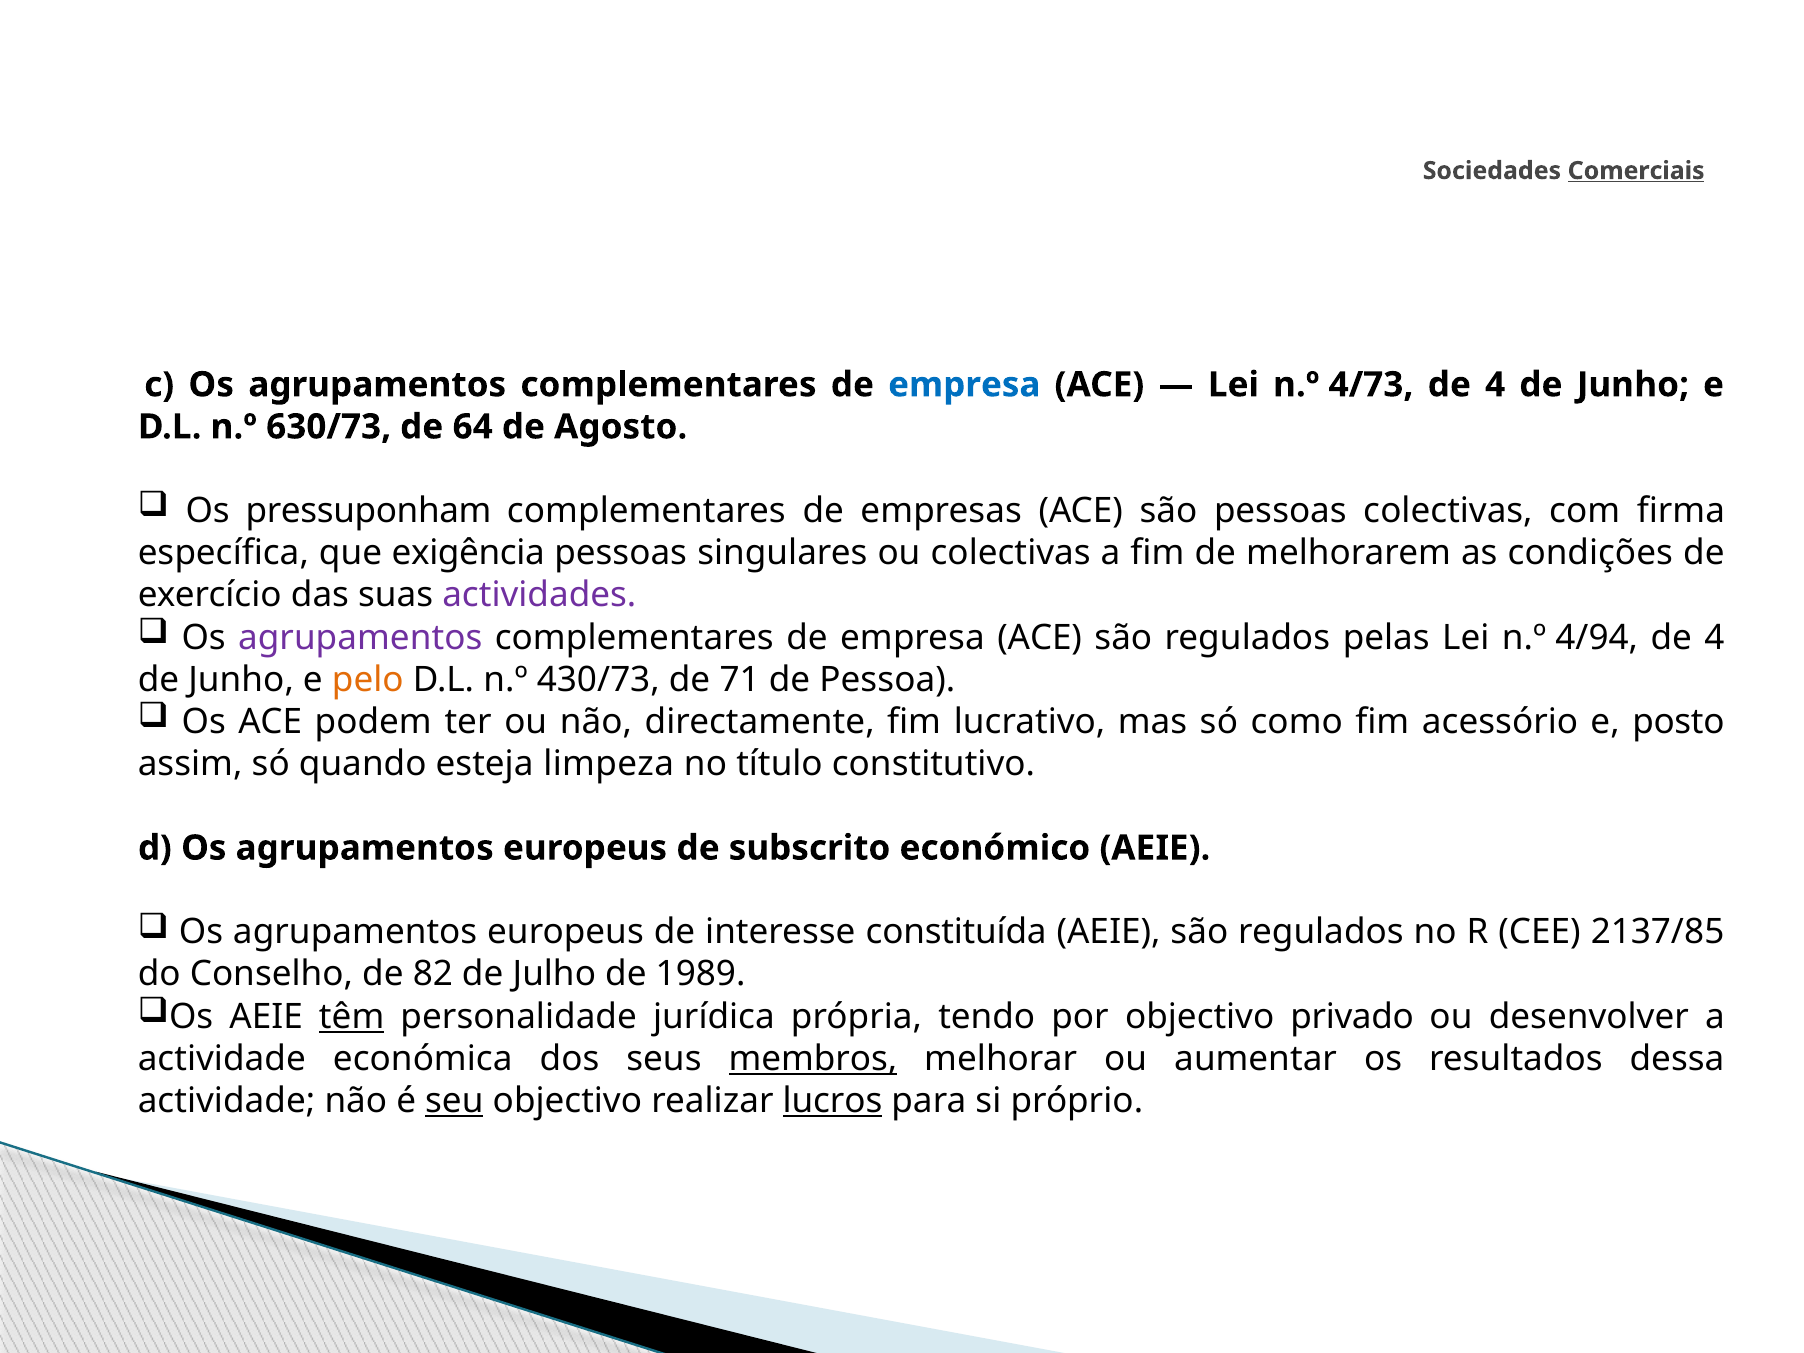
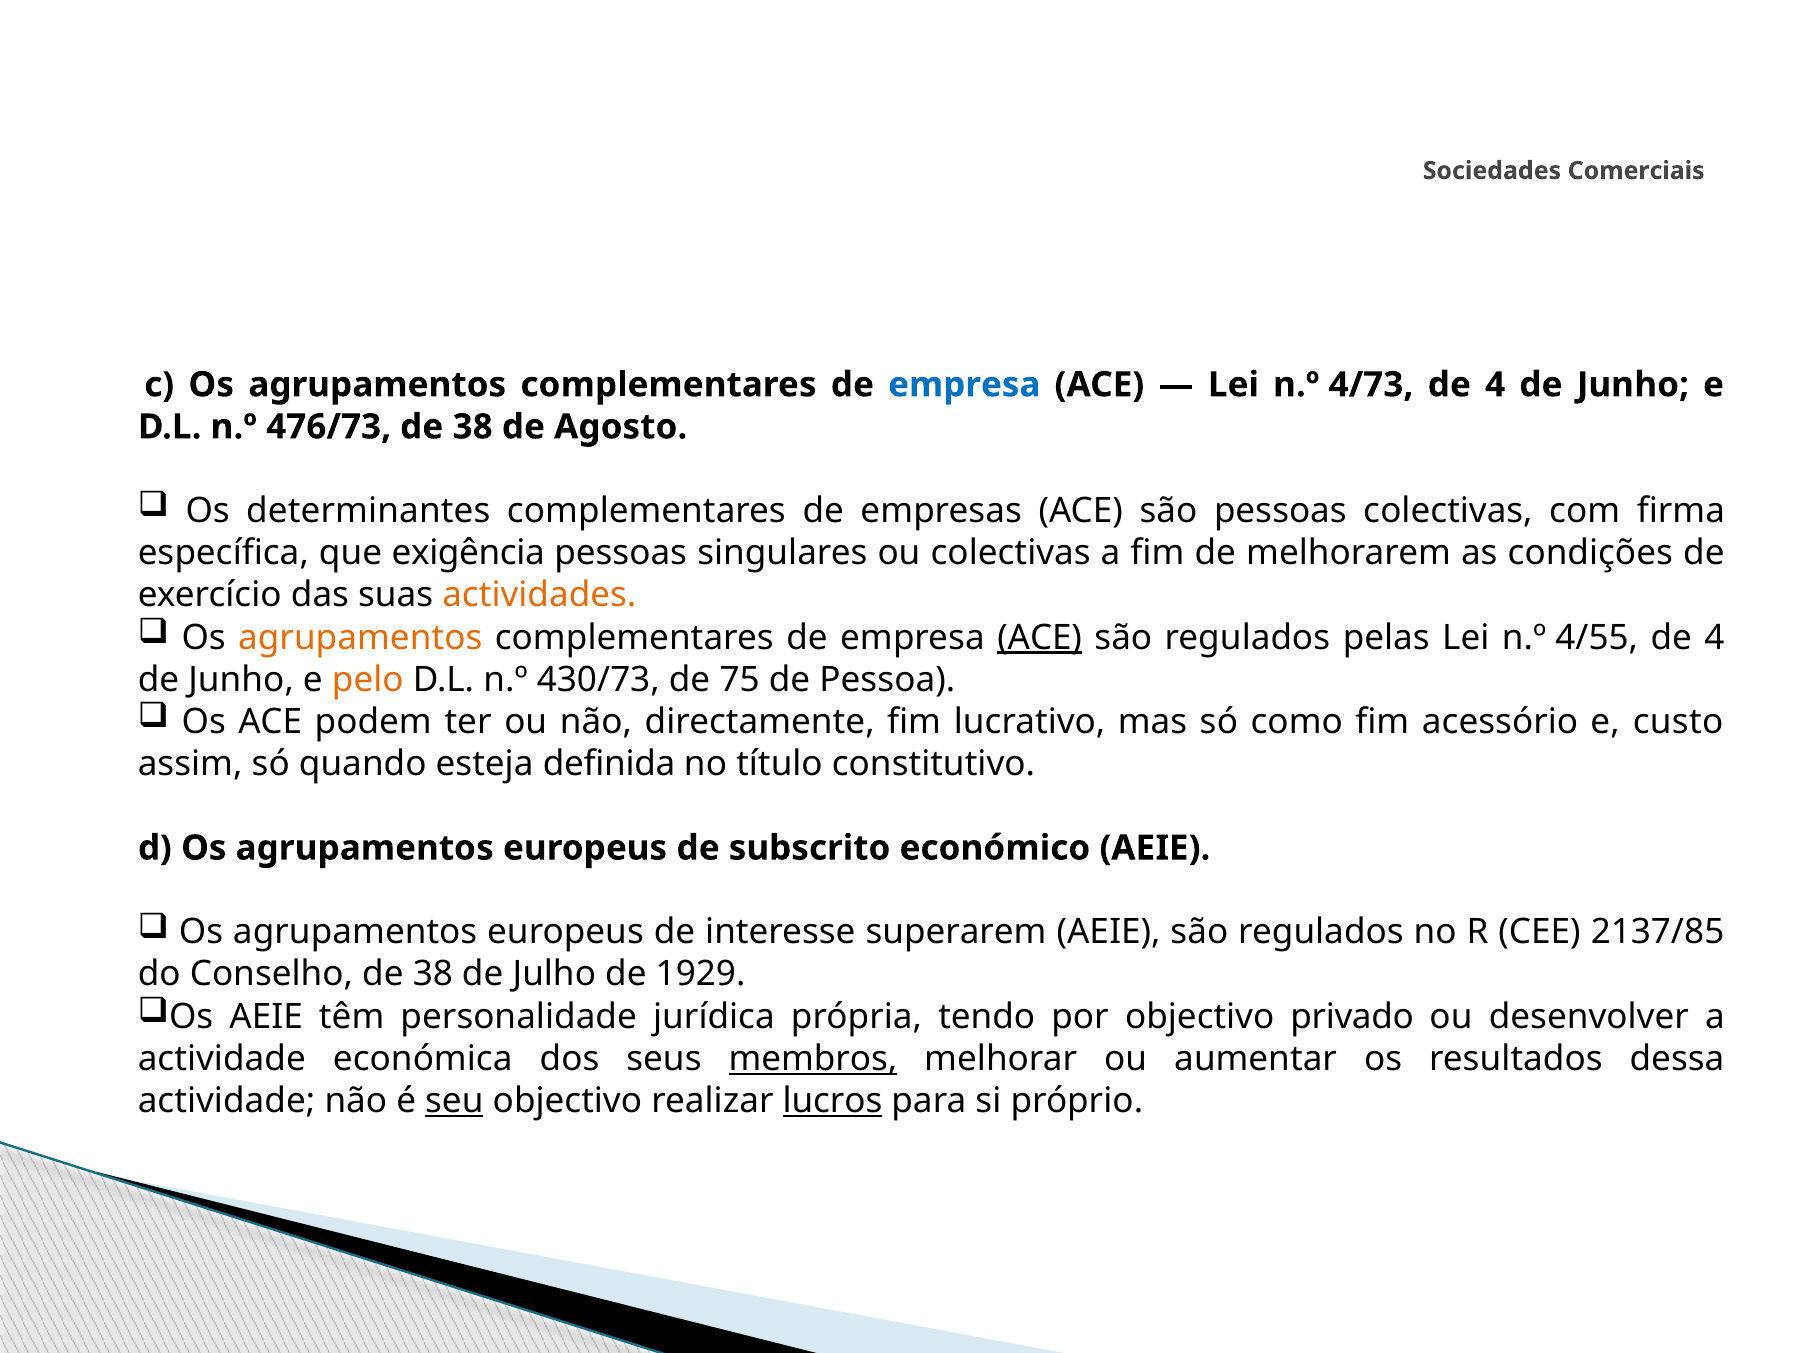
Comerciais underline: present -> none
630/73: 630/73 -> 476/73
64 at (473, 427): 64 -> 38
pressuponham: pressuponham -> determinantes
actividades colour: purple -> orange
agrupamentos at (360, 637) colour: purple -> orange
ACE at (1040, 637) underline: none -> present
4/94: 4/94 -> 4/55
71: 71 -> 75
posto: posto -> custo
limpeza: limpeza -> definida
constituída: constituída -> superarem
Conselho de 82: 82 -> 38
1989: 1989 -> 1929
têm underline: present -> none
